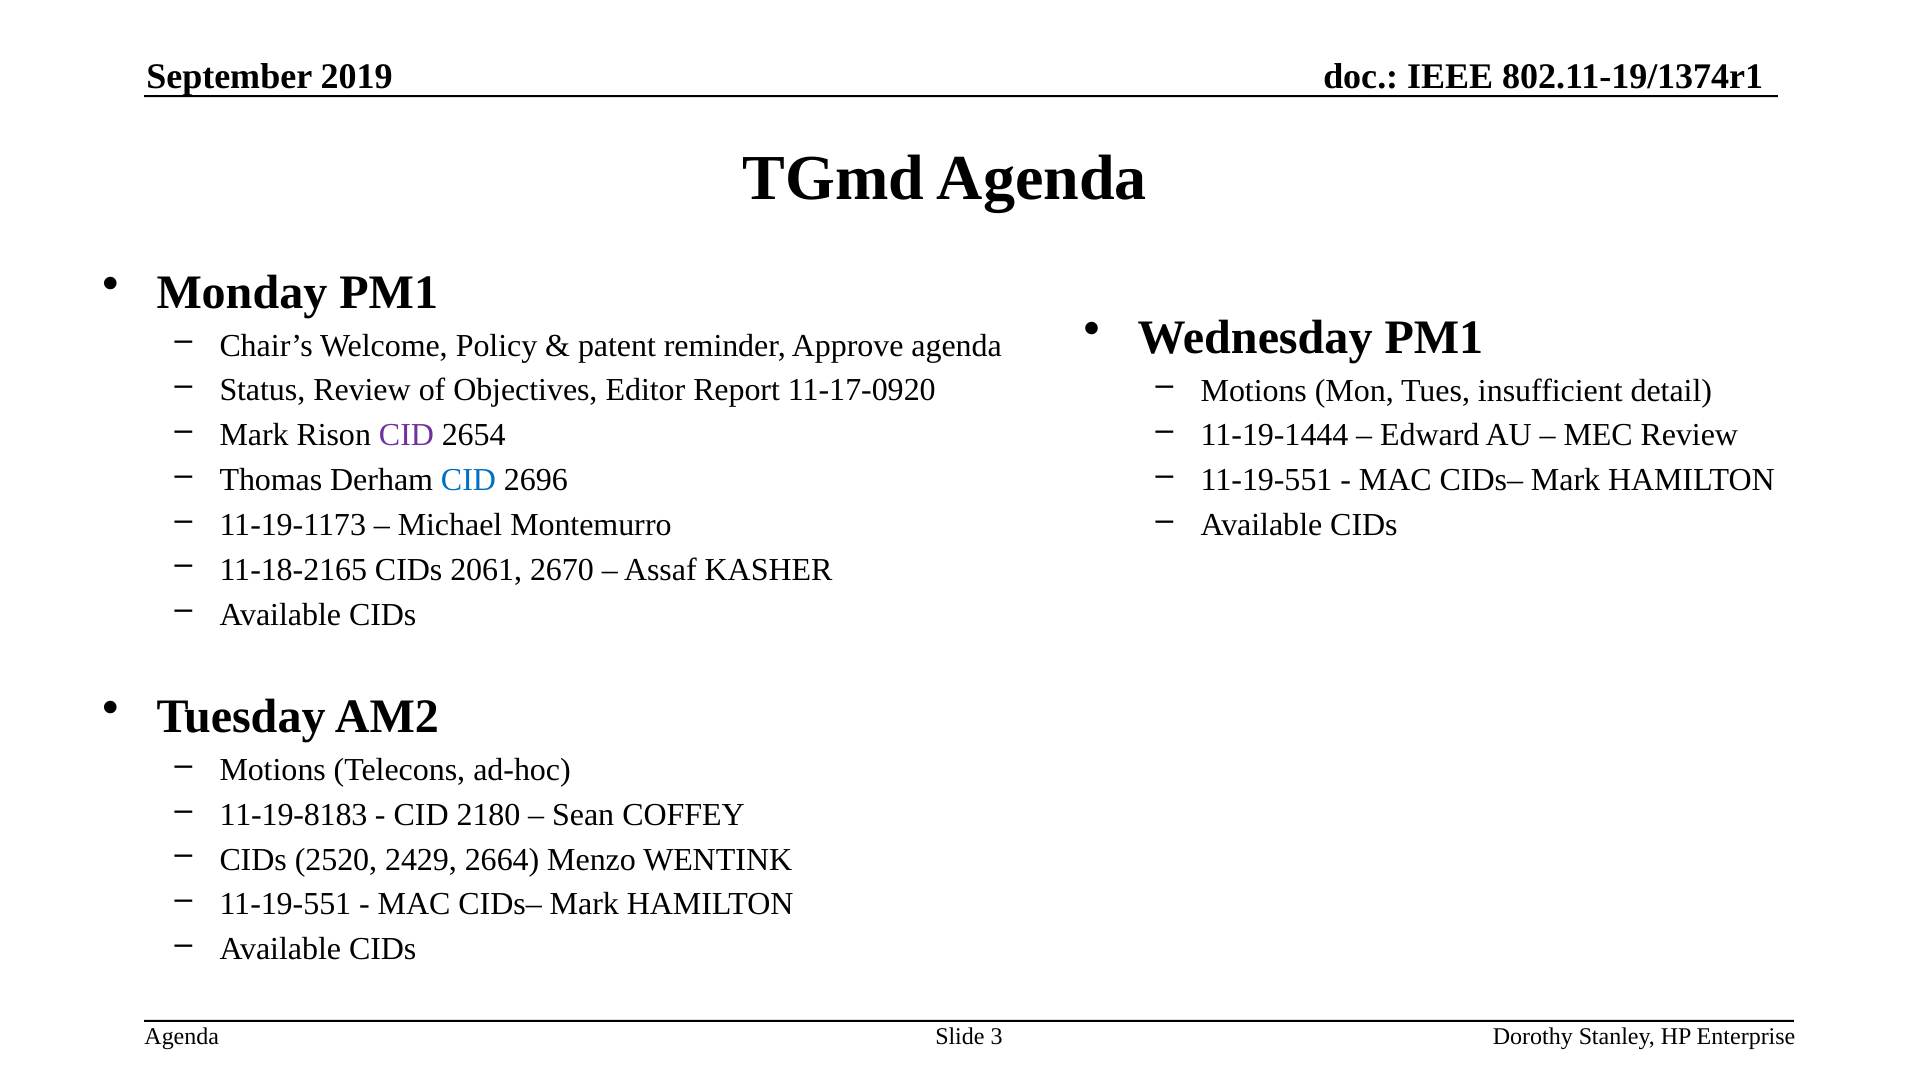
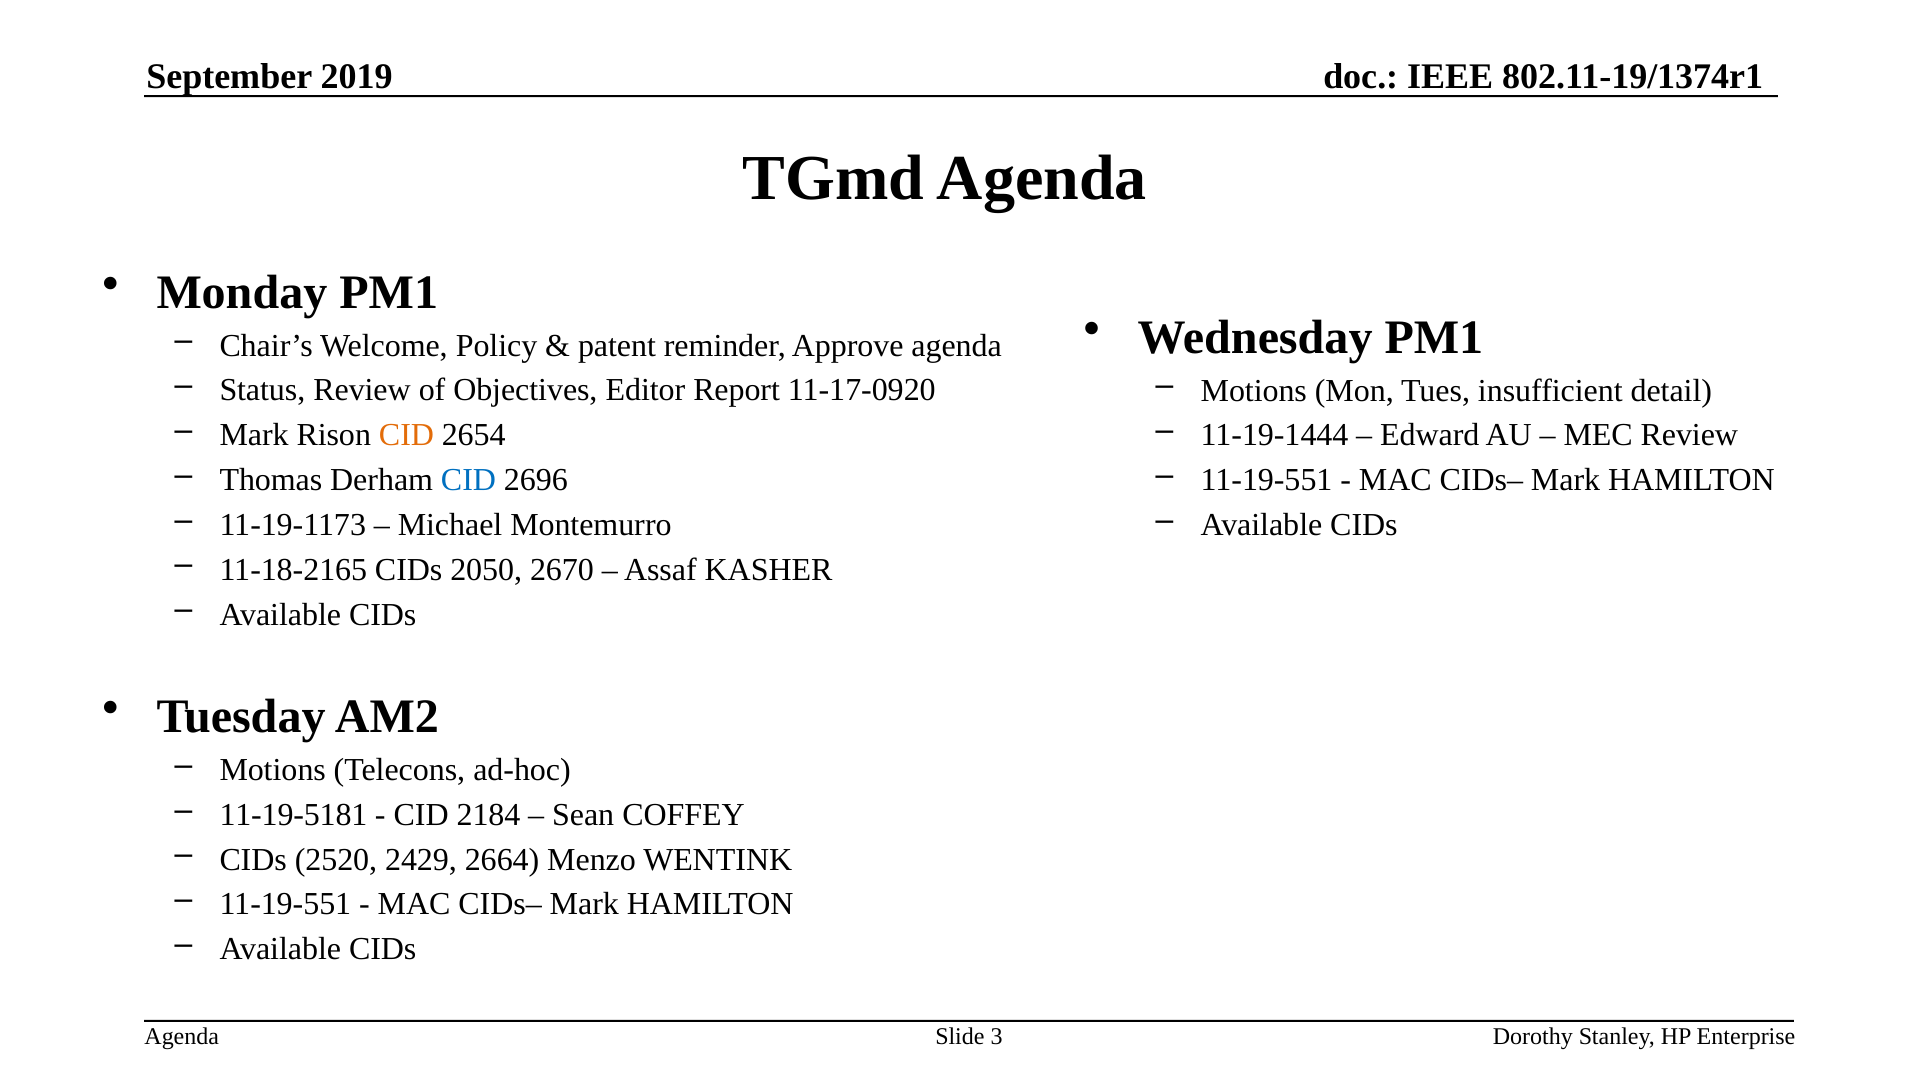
CID at (407, 435) colour: purple -> orange
2061: 2061 -> 2050
11-19-8183: 11-19-8183 -> 11-19-5181
2180: 2180 -> 2184
